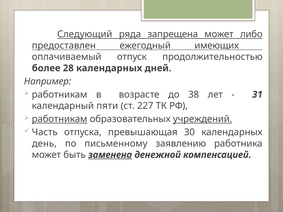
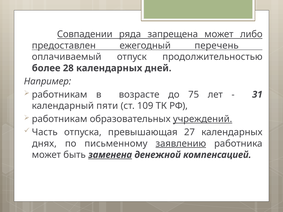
Следующий: Следующий -> Совпадении
имеющих: имеющих -> перечень
38: 38 -> 75
227: 227 -> 109
работникам at (60, 119) underline: present -> none
30: 30 -> 27
день: день -> днях
заявлению underline: none -> present
